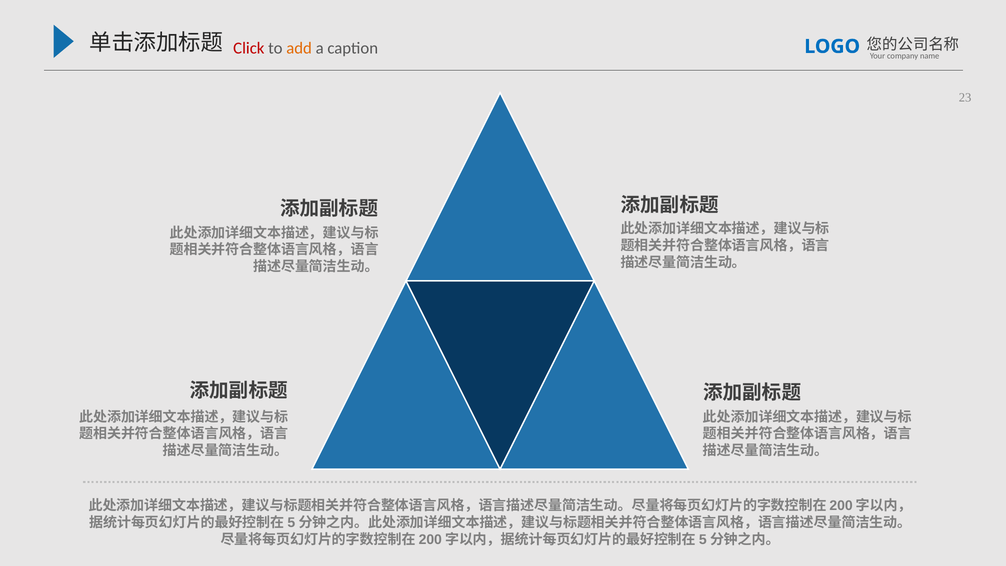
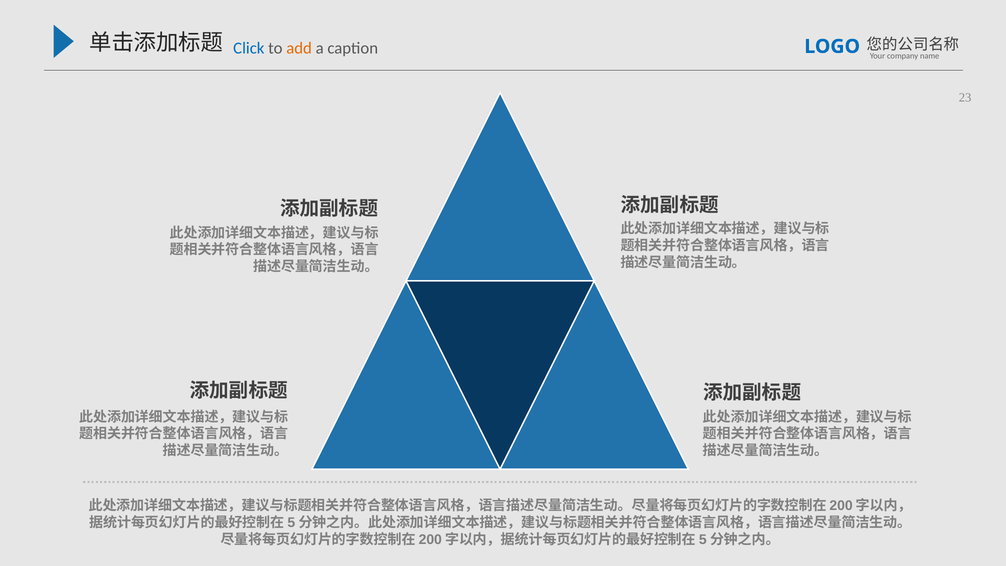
Click colour: red -> blue
